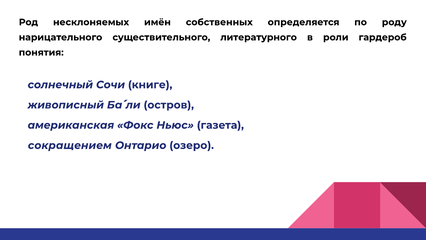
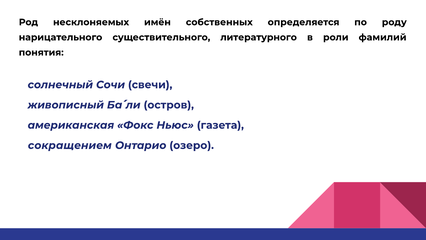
гардероб: гардероб -> фамилий
книге: книге -> свечи
